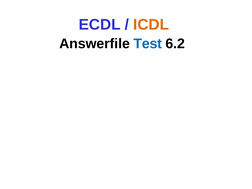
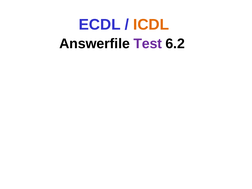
Test colour: blue -> purple
